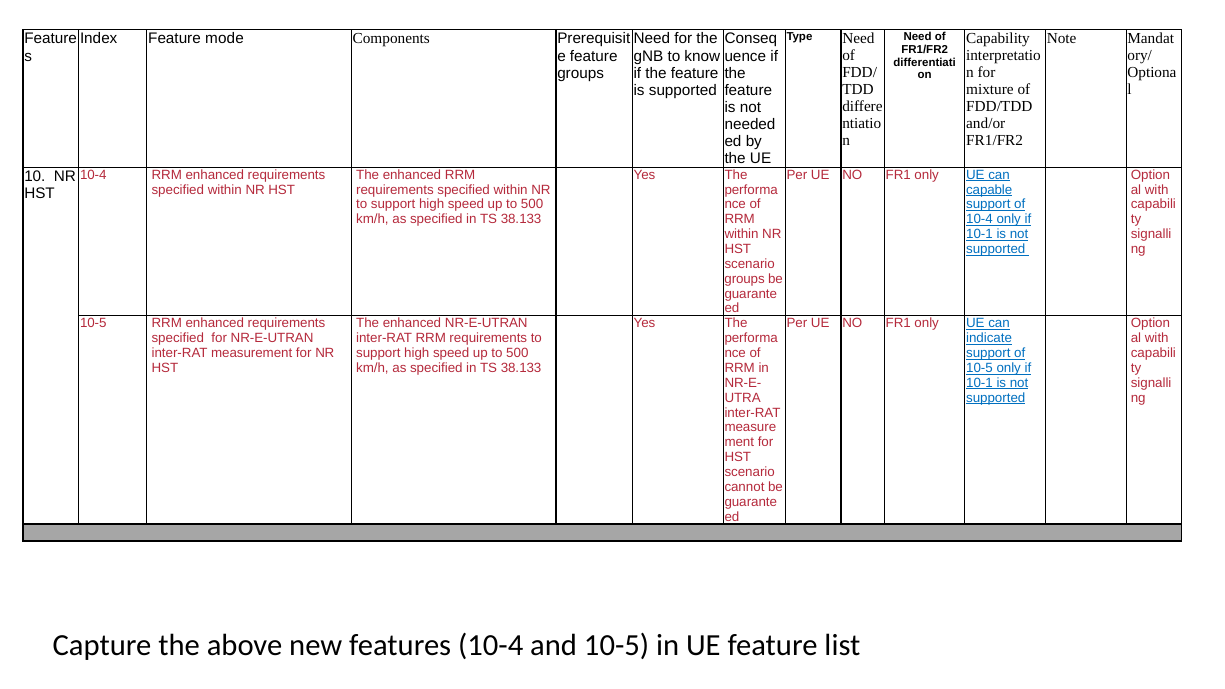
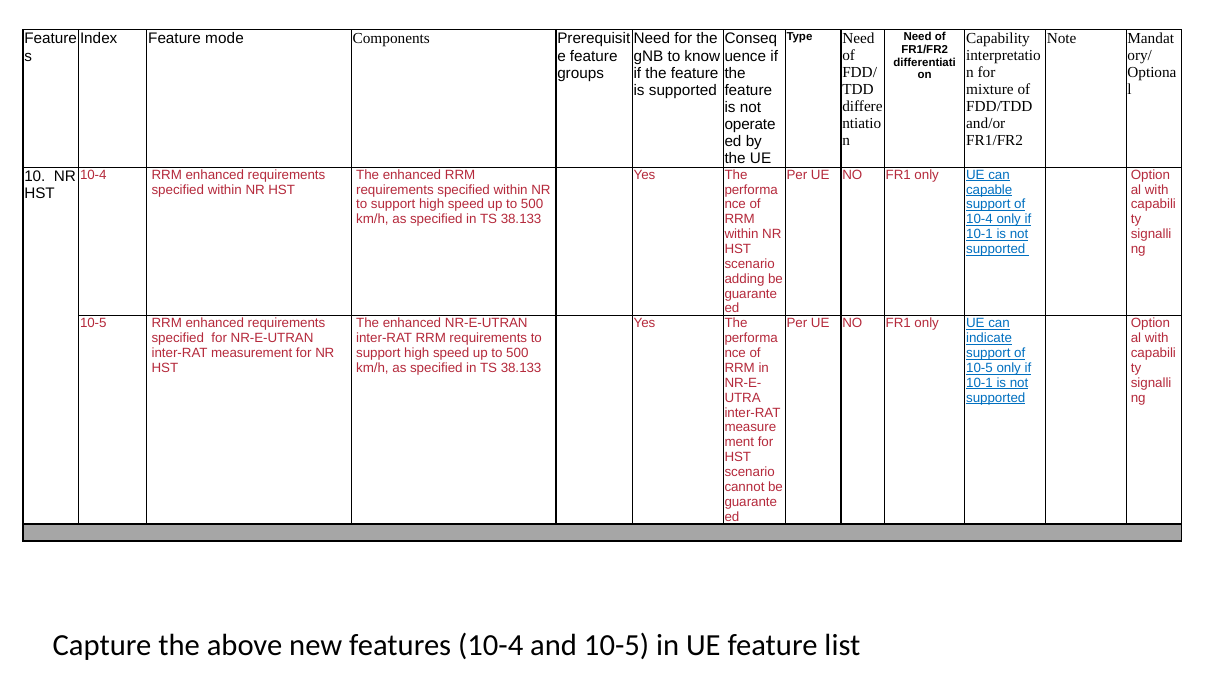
needed: needed -> operate
groups at (745, 279): groups -> adding
